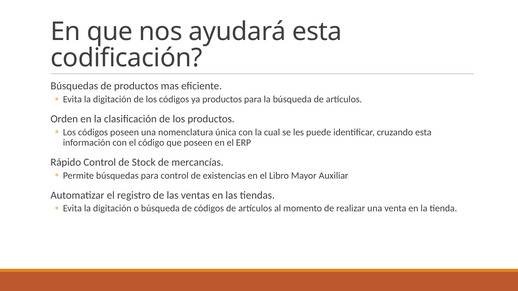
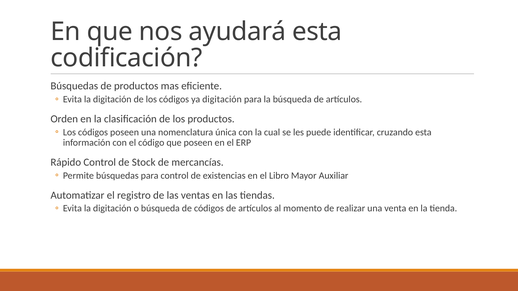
ya productos: productos -> digitación
